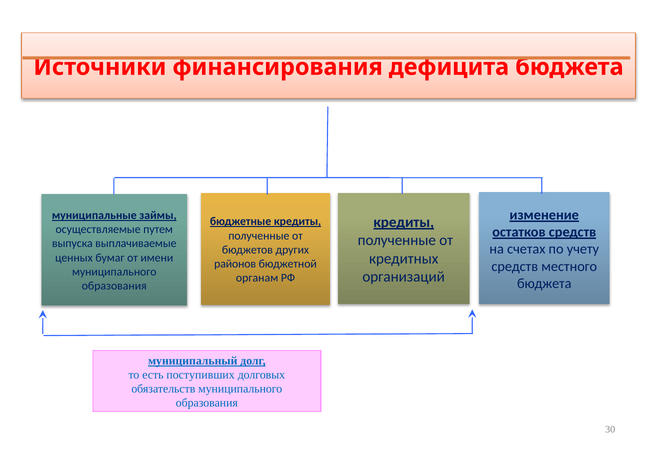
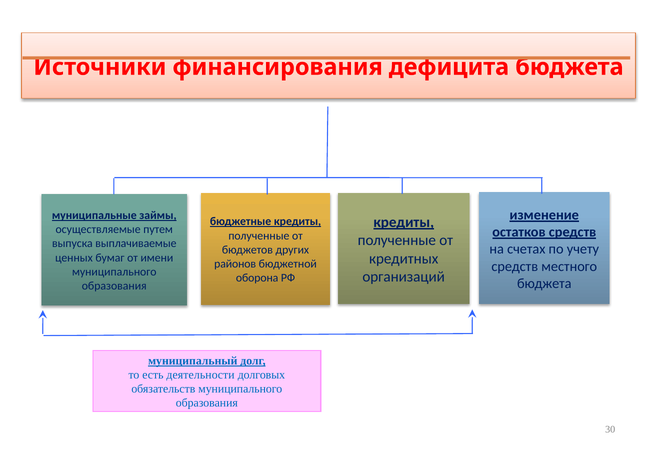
органам: органам -> оборона
поступивших: поступивших -> деятельности
